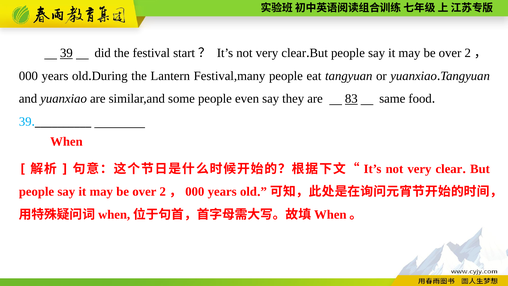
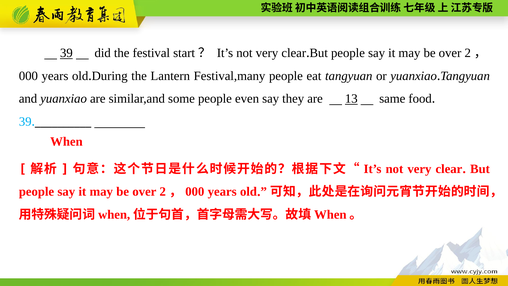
83: 83 -> 13
